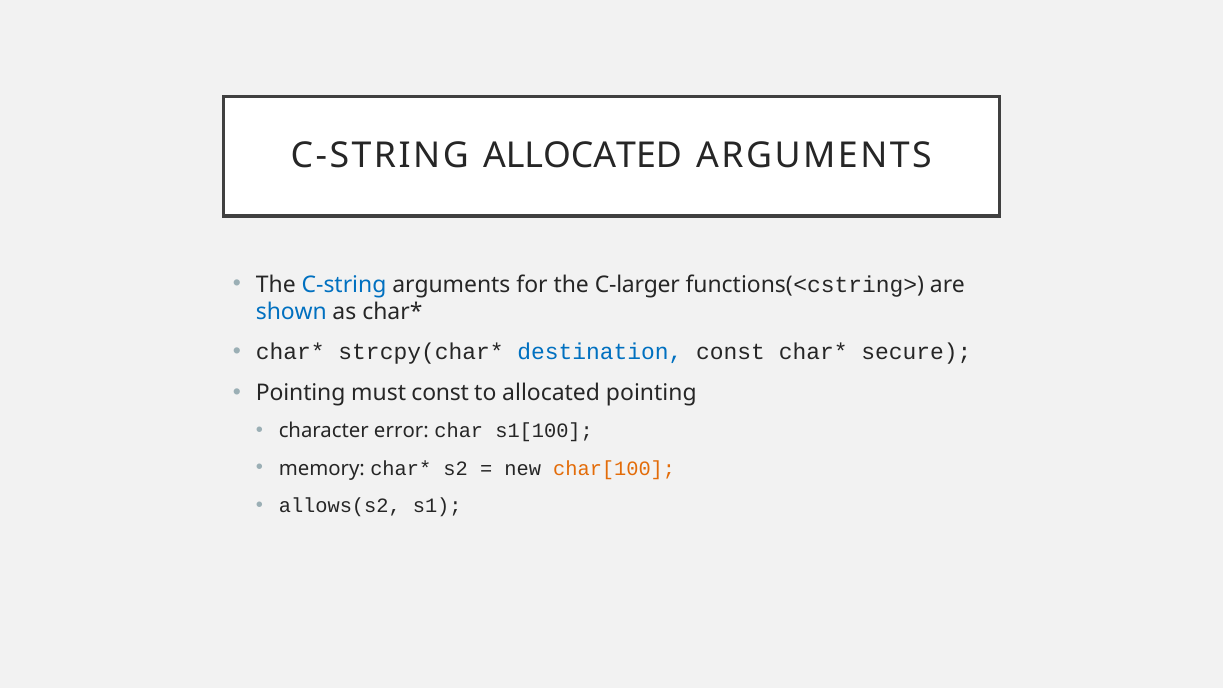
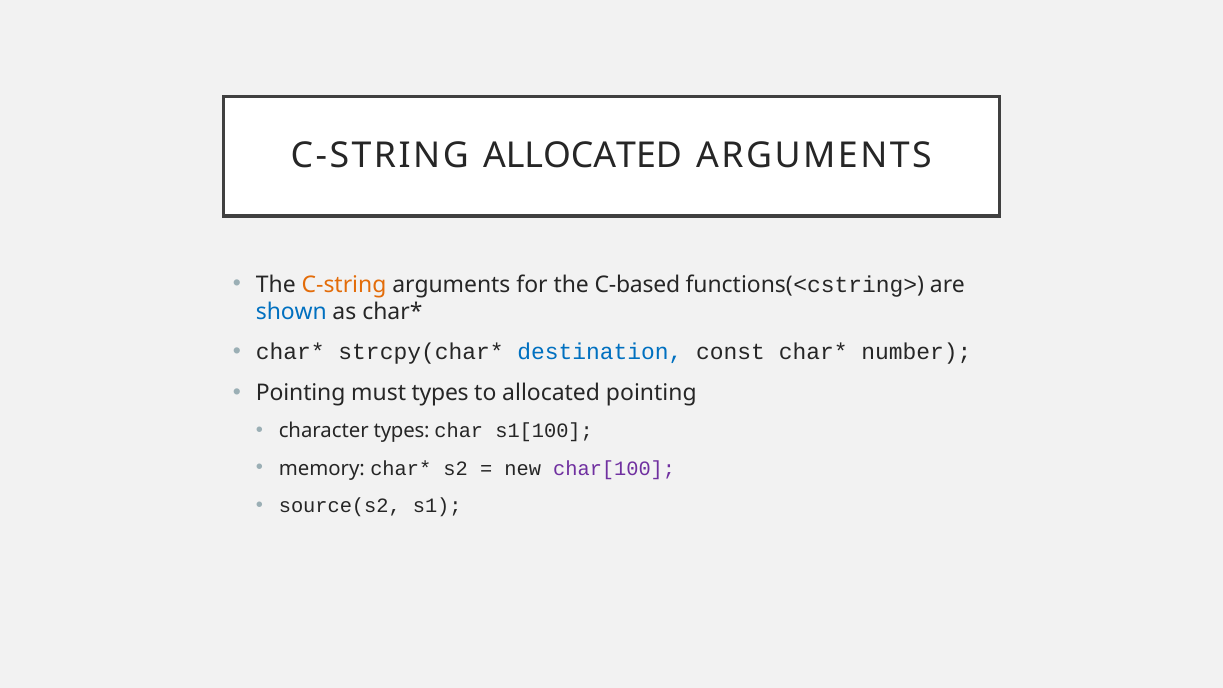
C-string at (344, 285) colour: blue -> orange
C-larger: C-larger -> C-based
secure: secure -> number
must const: const -> types
character error: error -> types
char[100 colour: orange -> purple
allows(s2: allows(s2 -> source(s2
